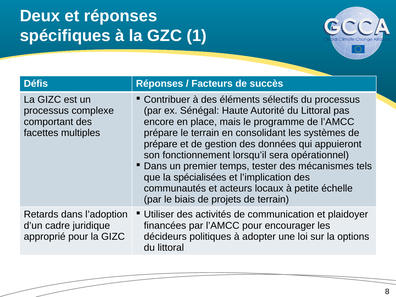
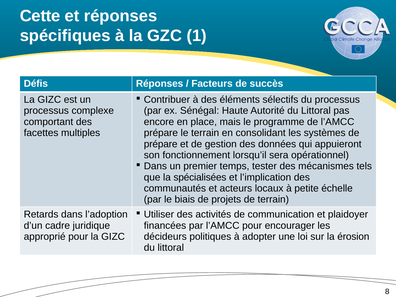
Deux: Deux -> Cette
options: options -> érosion
